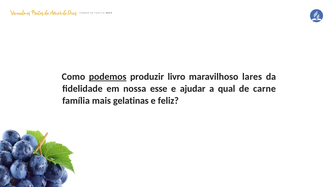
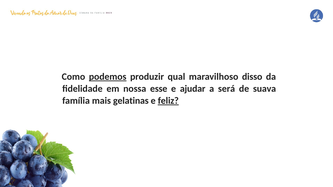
livro: livro -> qual
lares: lares -> disso
qual: qual -> será
carne: carne -> suava
feliz underline: none -> present
